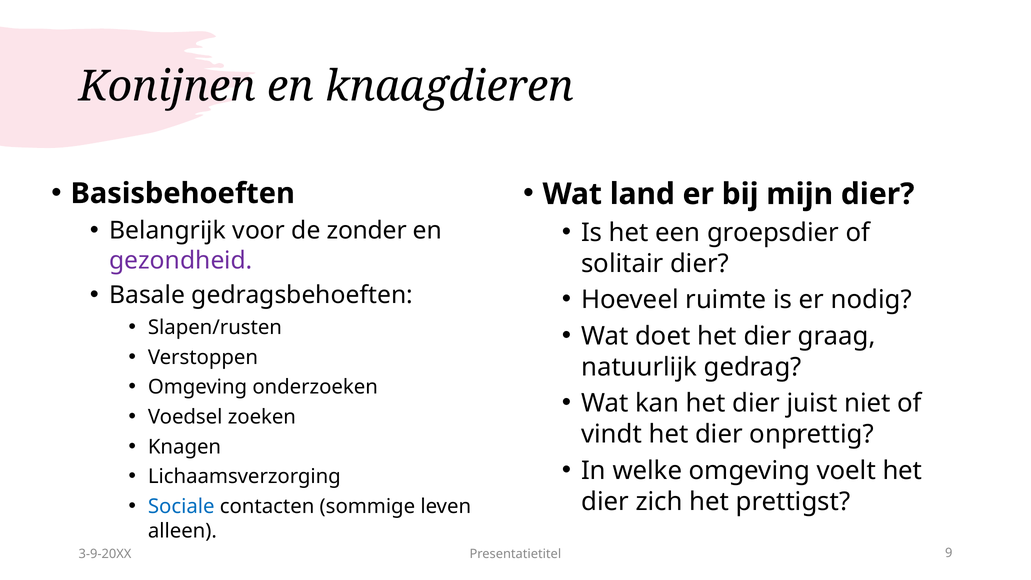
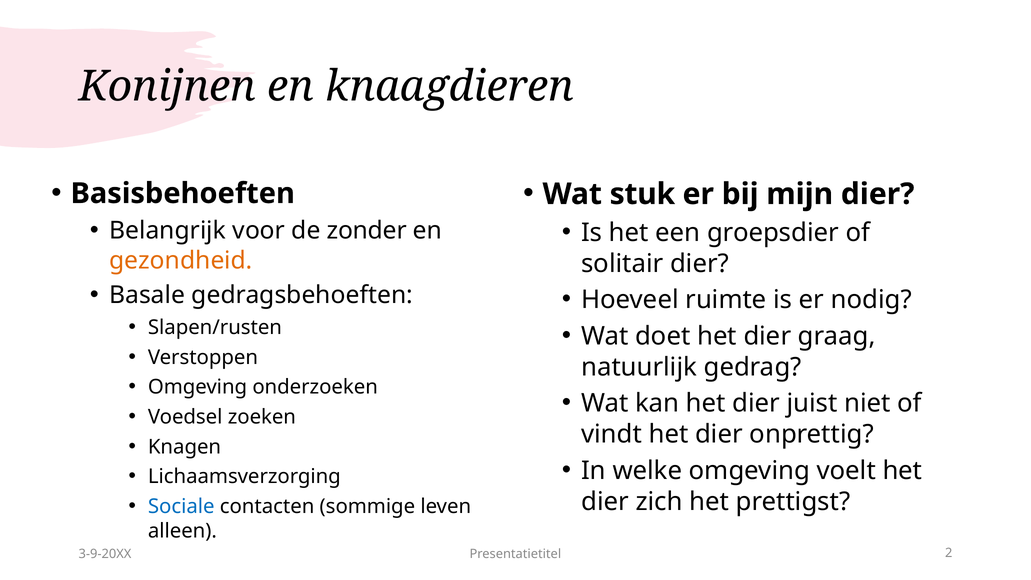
land: land -> stuk
gezondheid colour: purple -> orange
9: 9 -> 2
